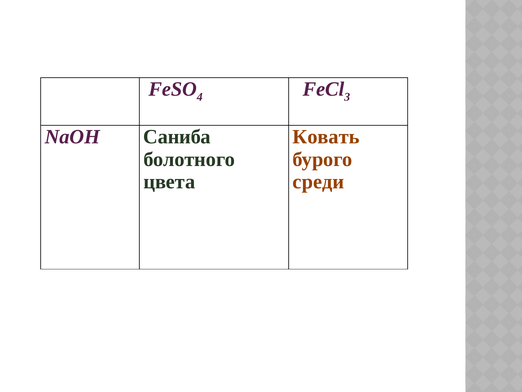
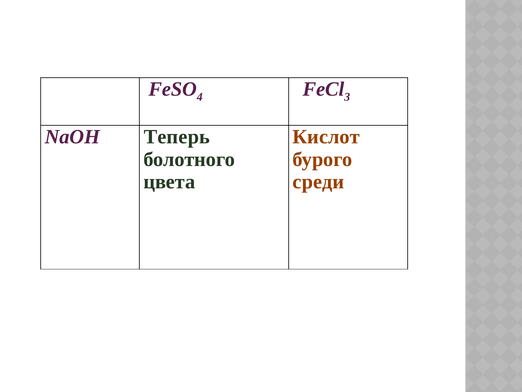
Саниба: Саниба -> Теперь
Ковать: Ковать -> Кислот
